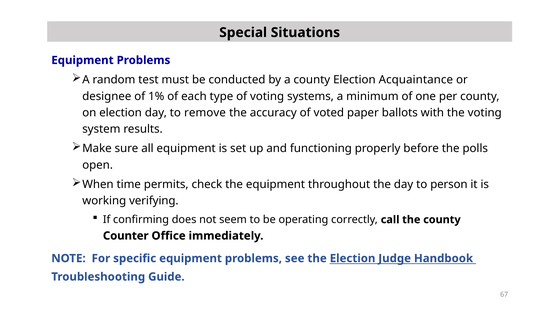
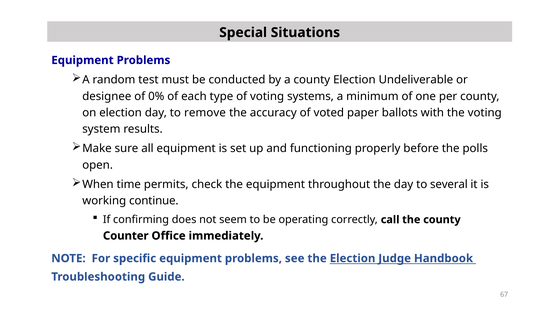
Acquaintance: Acquaintance -> Undeliverable
1%: 1% -> 0%
person: person -> several
verifying: verifying -> continue
